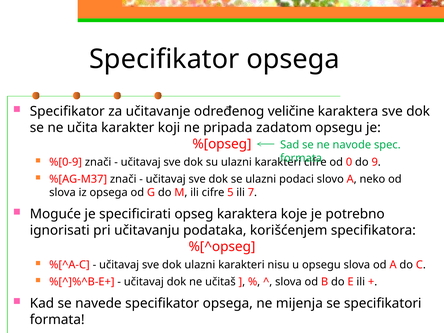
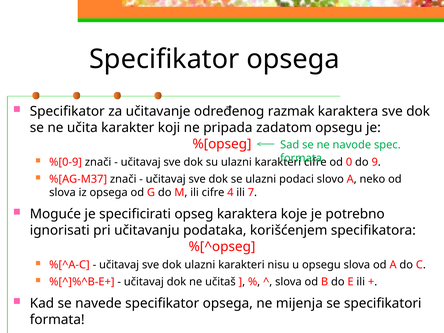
veličine: veličine -> razmak
5: 5 -> 4
